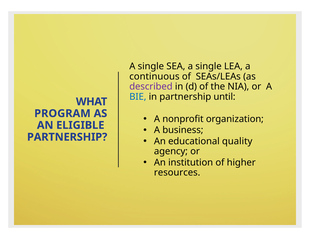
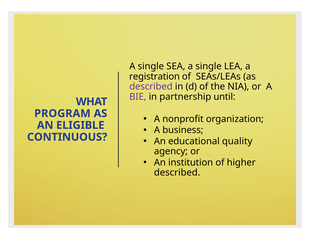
continuous: continuous -> registration
BIE colour: blue -> purple
PARTNERSHIP at (67, 137): PARTNERSHIP -> CONTINUOUS
resources at (177, 173): resources -> described
